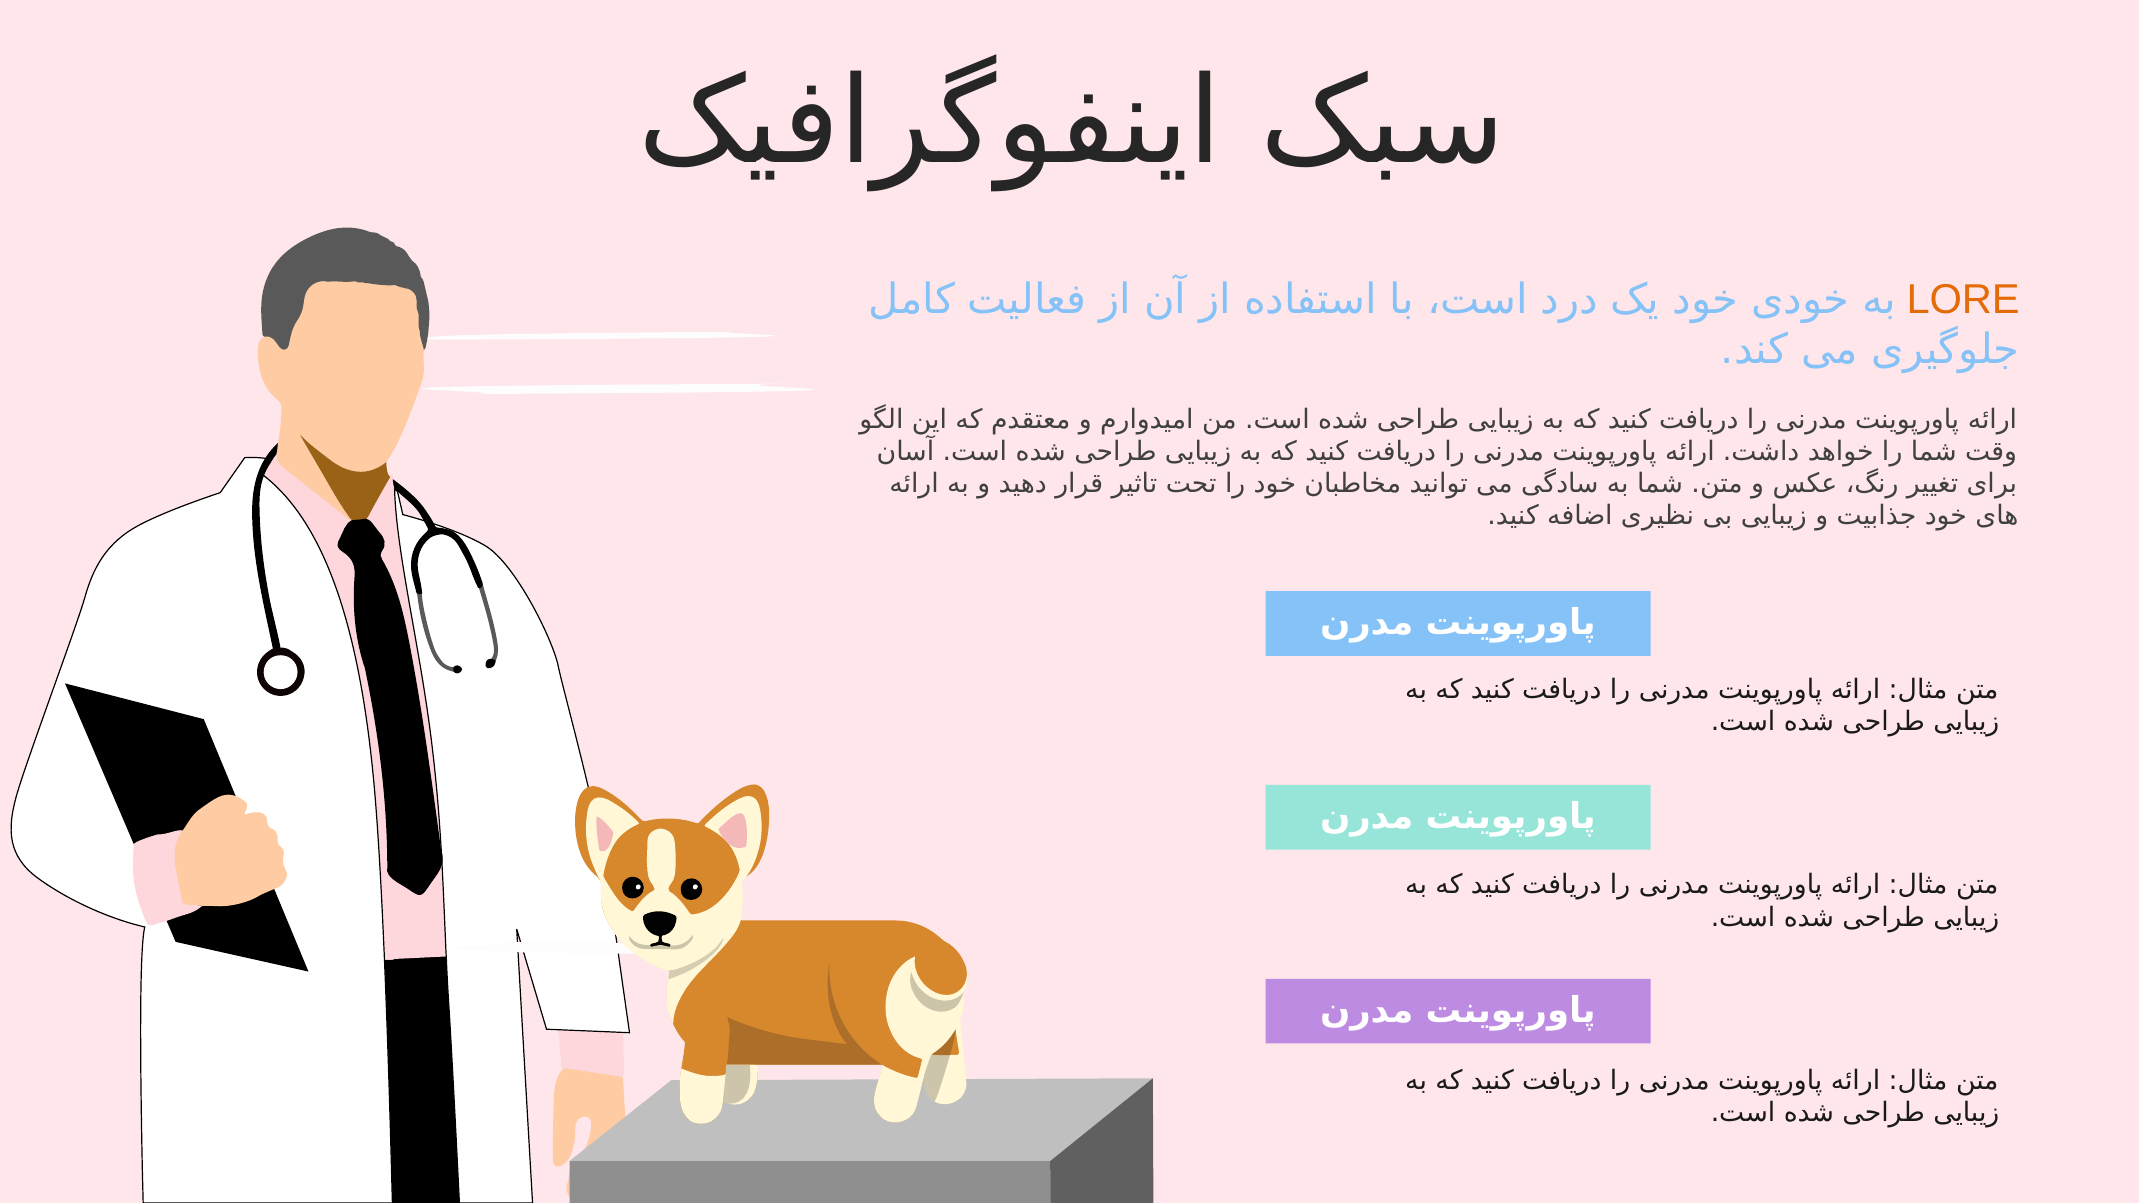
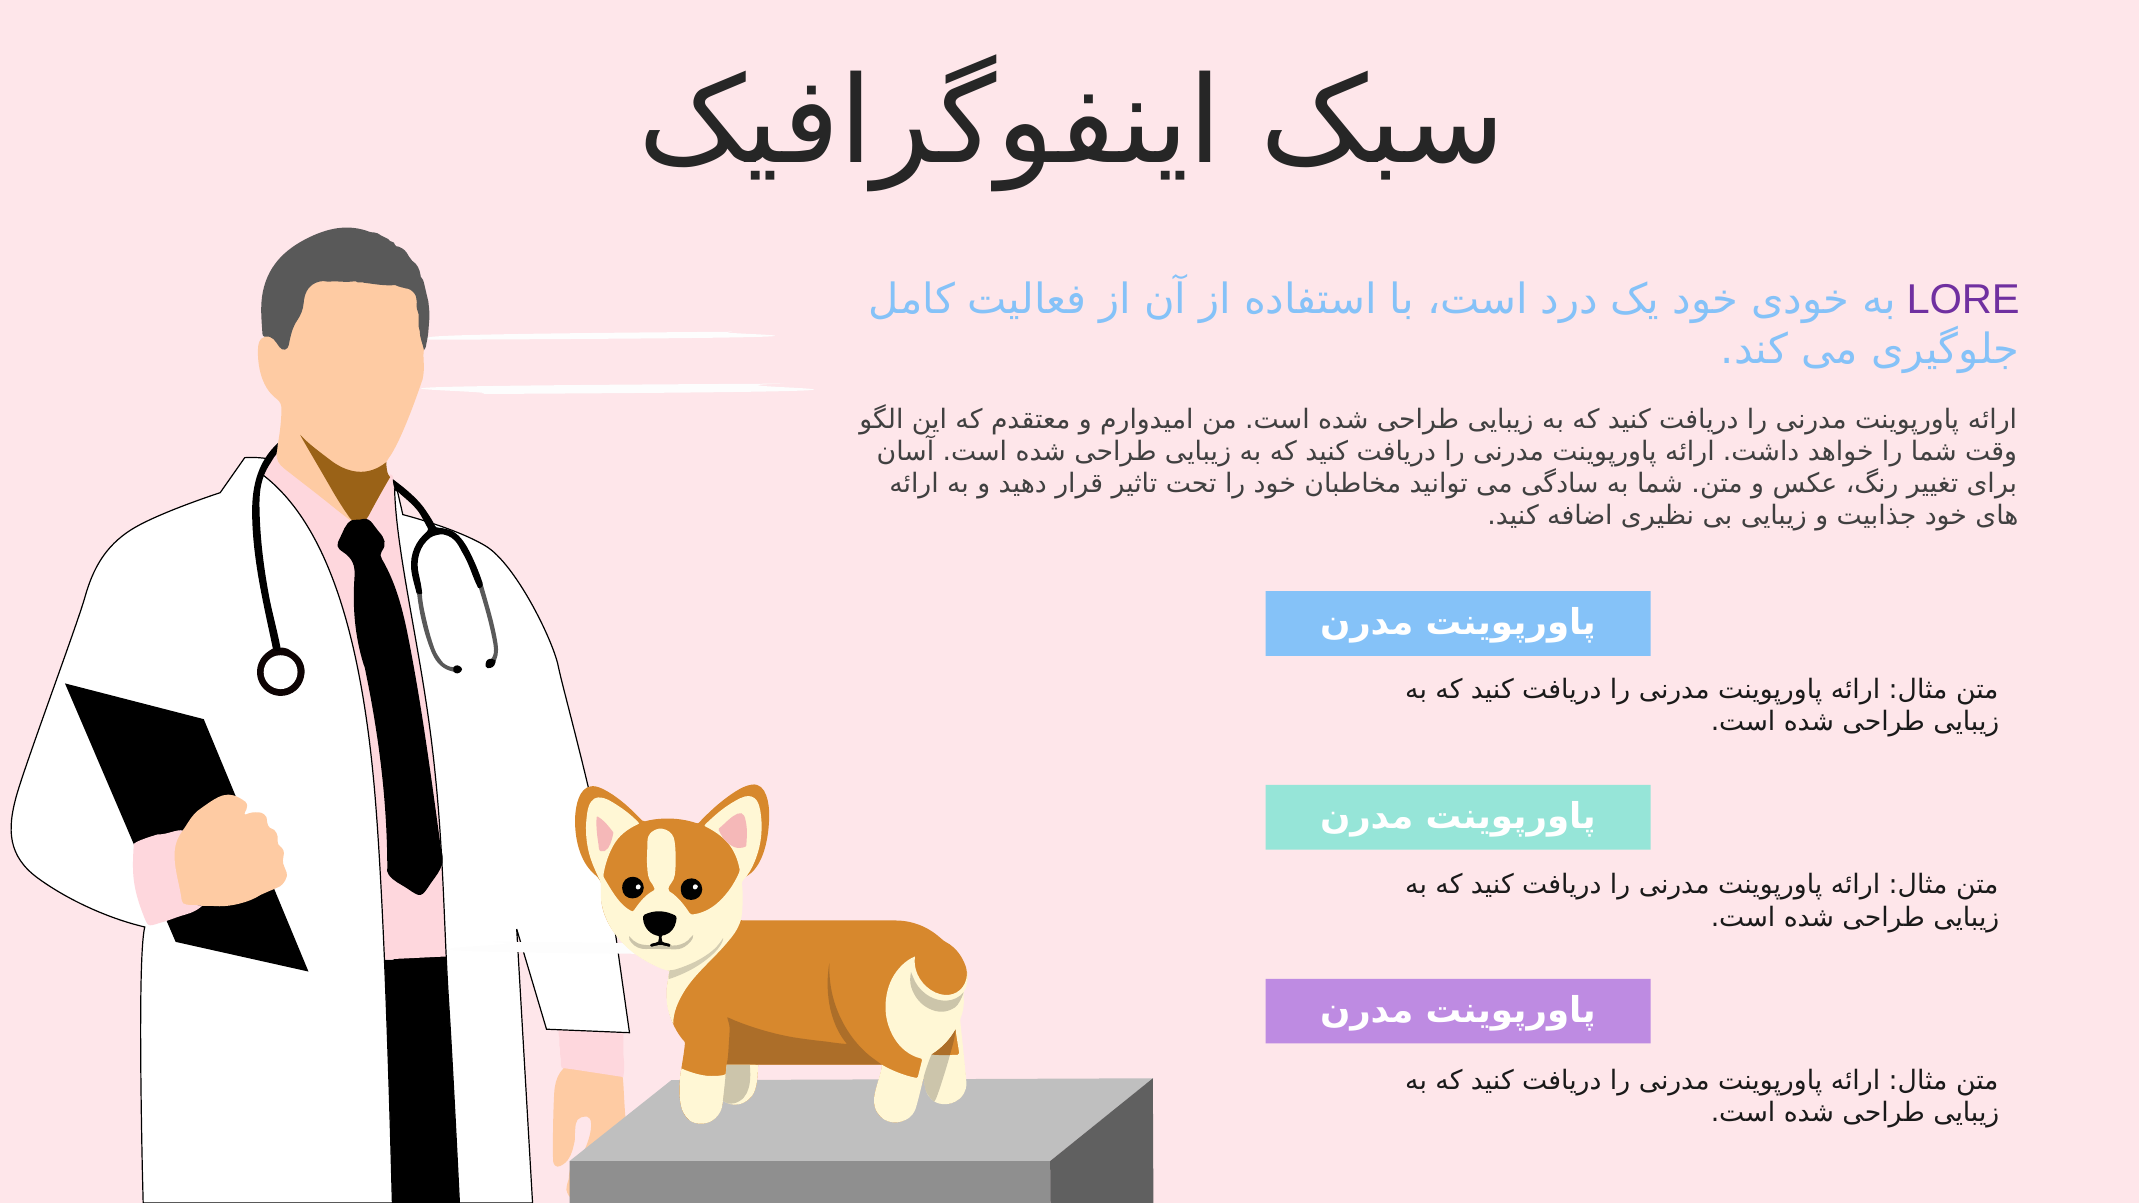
LORE colour: orange -> purple
